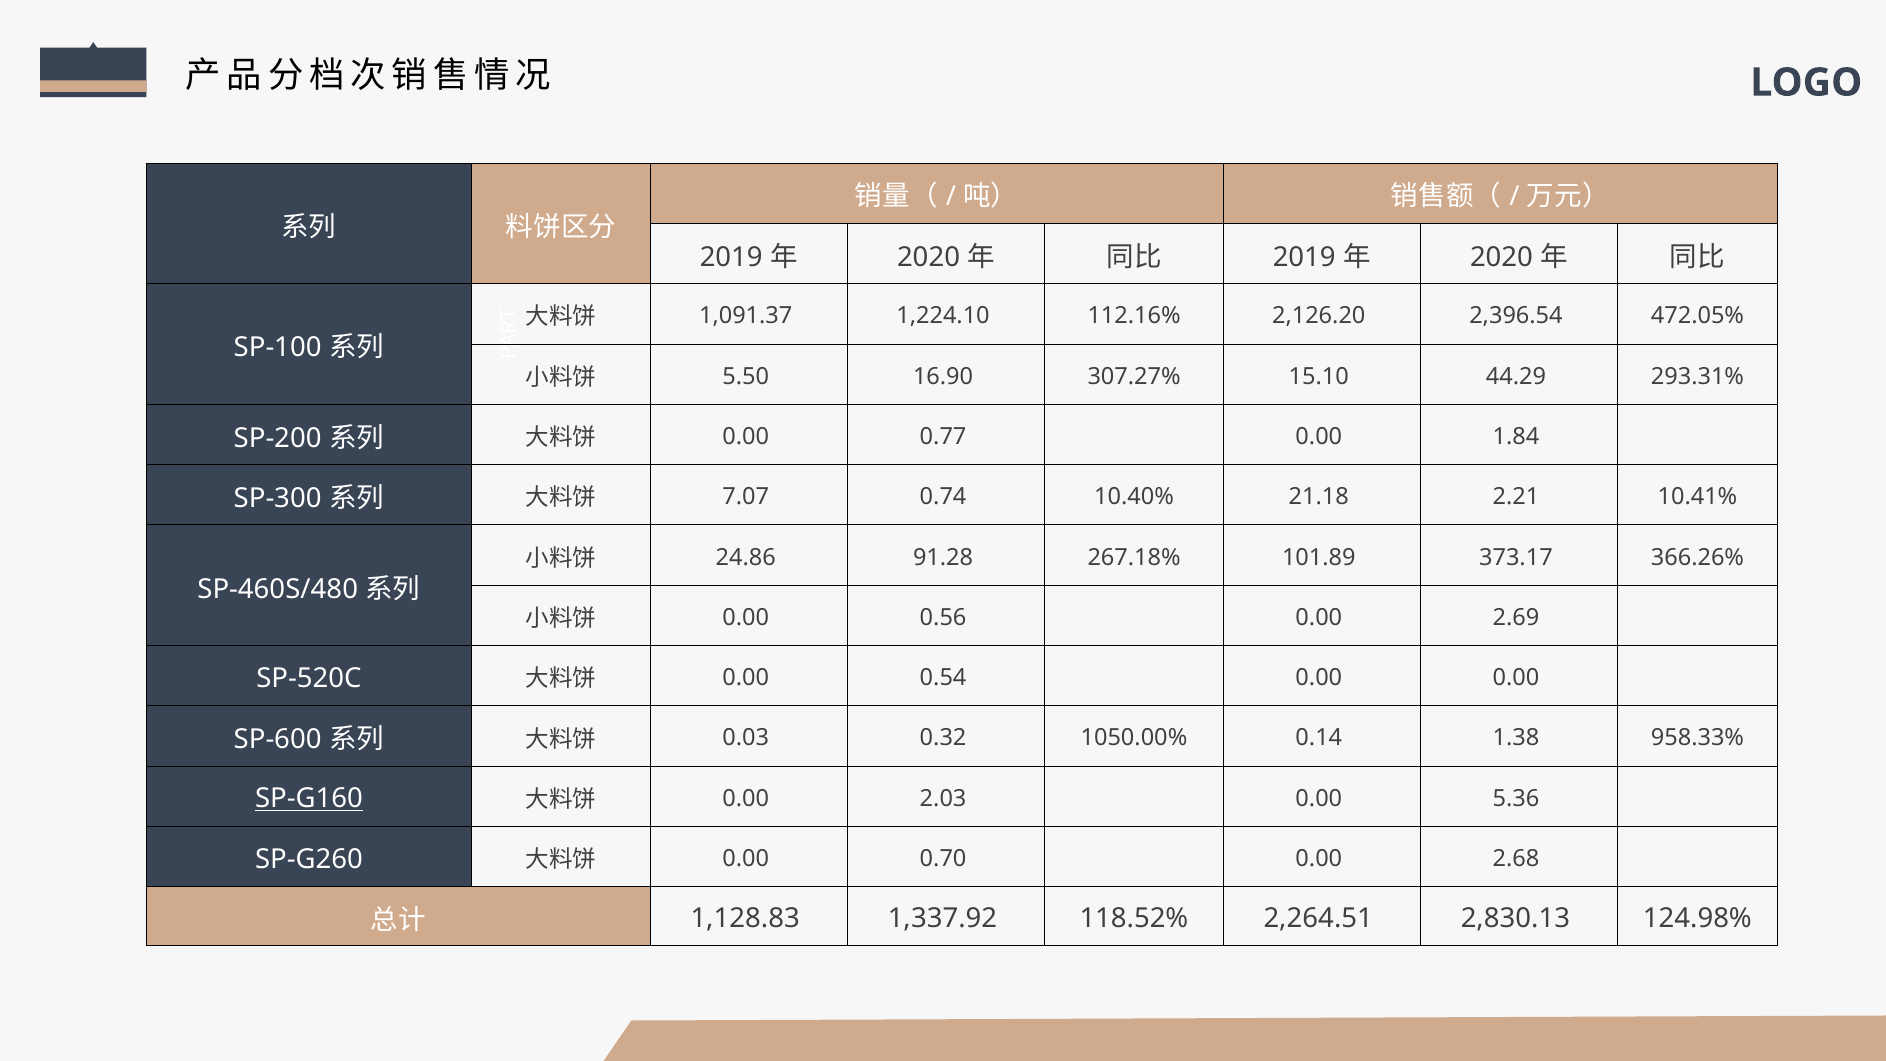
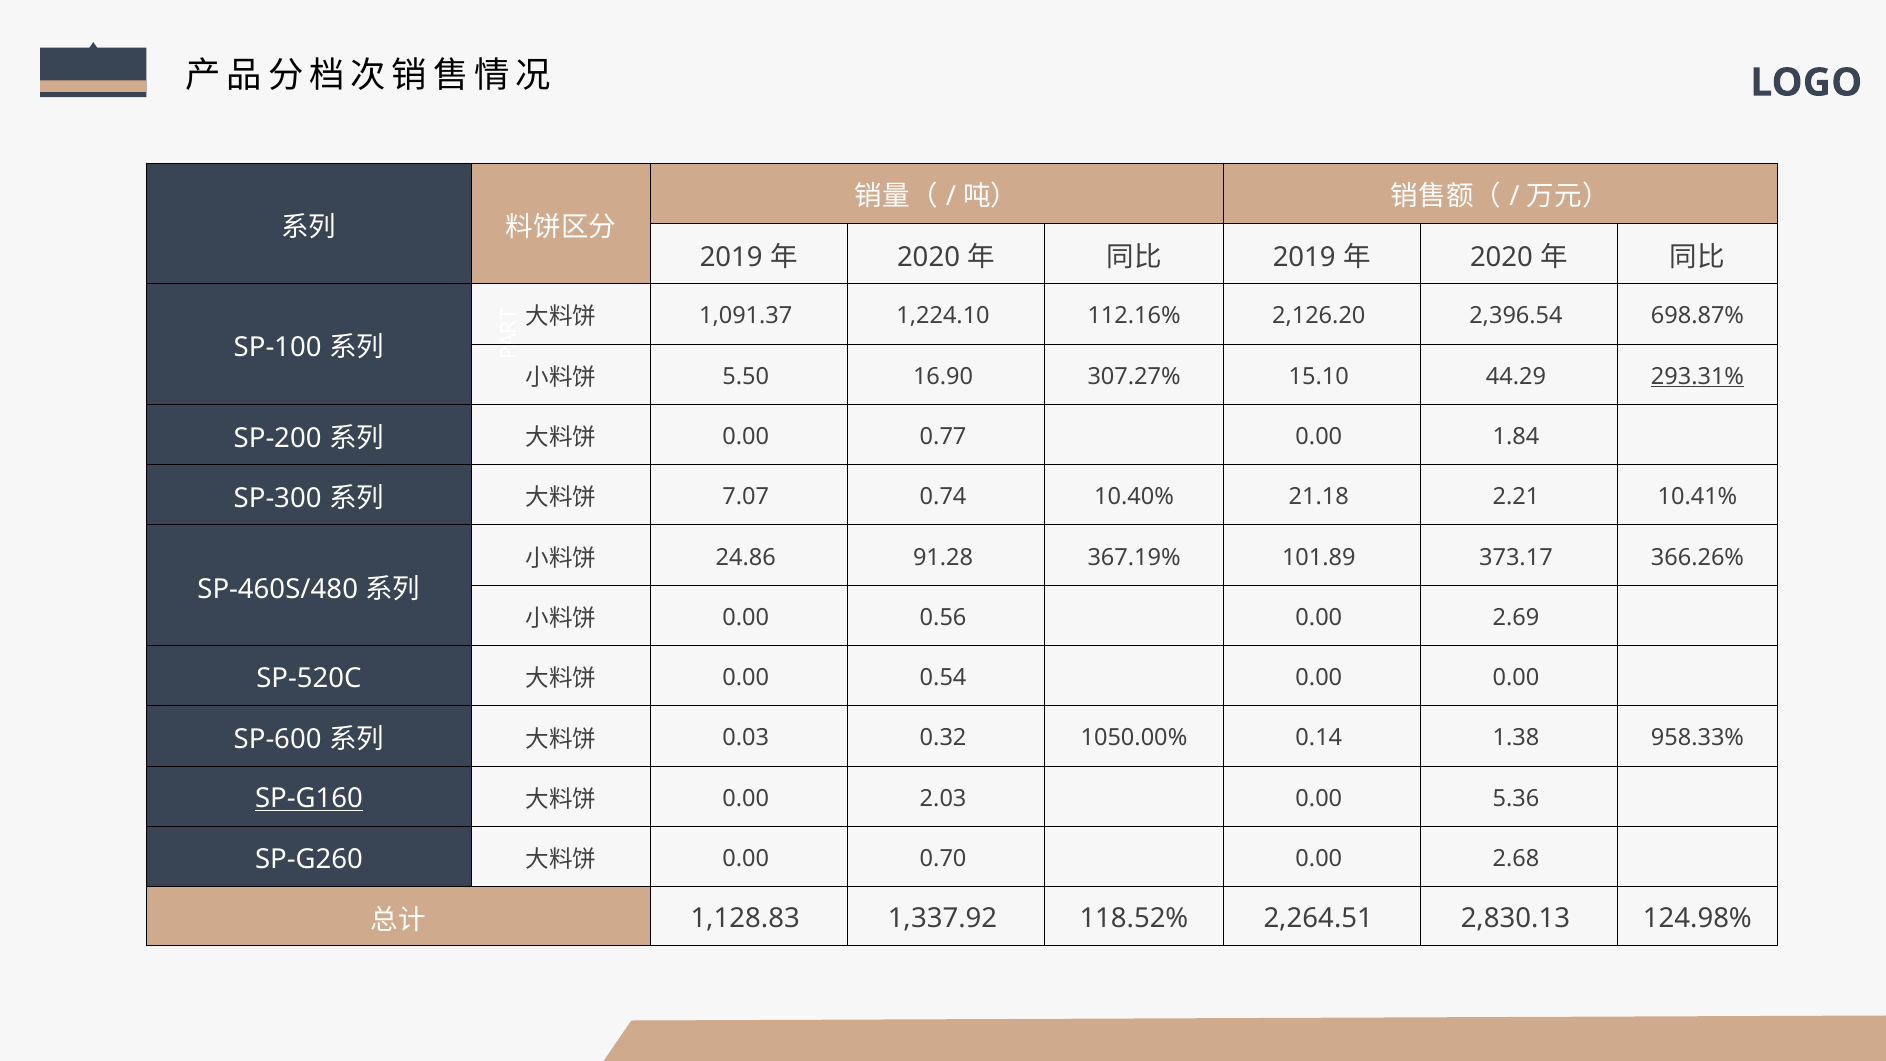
472.05%: 472.05% -> 698.87%
293.31% underline: none -> present
267.18%: 267.18% -> 367.19%
